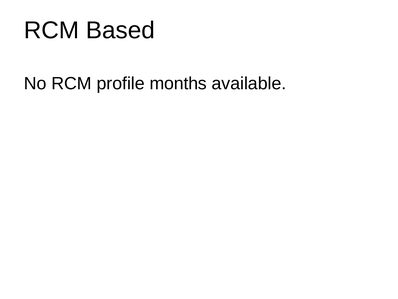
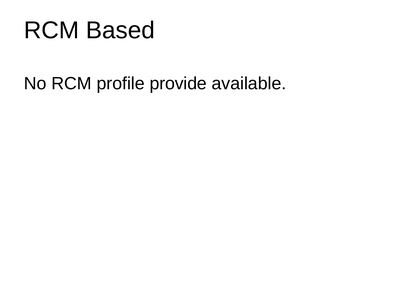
months: months -> provide
